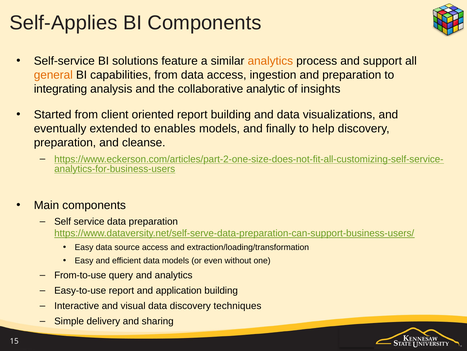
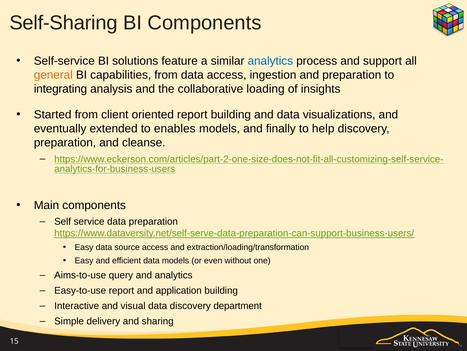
Self-Applies: Self-Applies -> Self-Sharing
analytics at (270, 61) colour: orange -> blue
analytic: analytic -> loading
From-to-use: From-to-use -> Aims-to-use
techniques: techniques -> department
